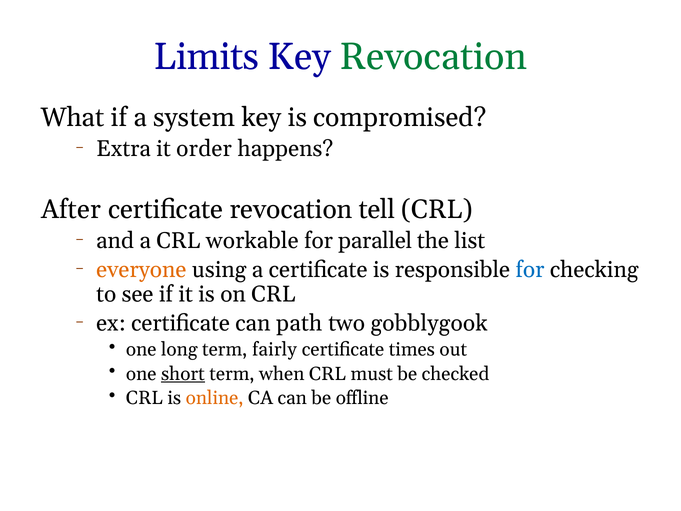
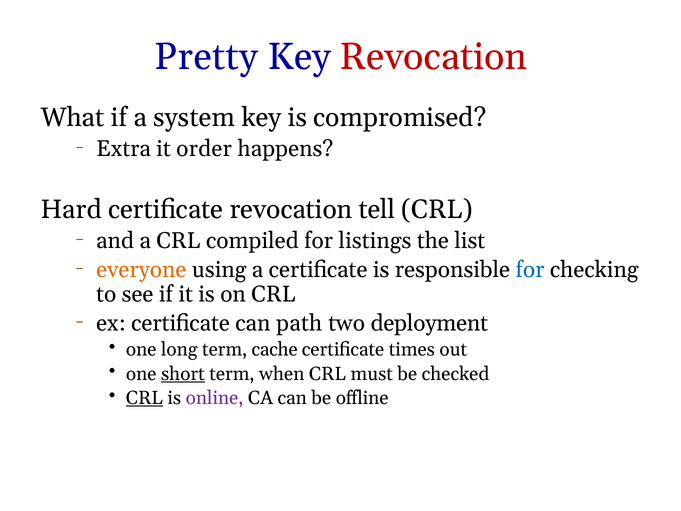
Limits: Limits -> Pretty
Revocation at (433, 57) colour: green -> red
After: After -> Hard
workable: workable -> compiled
parallel: parallel -> listings
gobblygook: gobblygook -> deployment
fairly: fairly -> cache
CRL at (144, 398) underline: none -> present
online colour: orange -> purple
